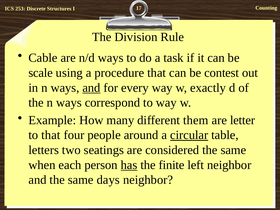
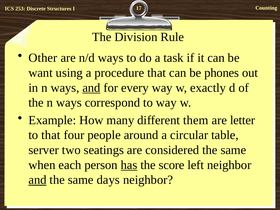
Cable: Cable -> Other
scale: scale -> want
contest: contest -> phones
circular underline: present -> none
letters: letters -> server
finite: finite -> score
and at (37, 180) underline: none -> present
